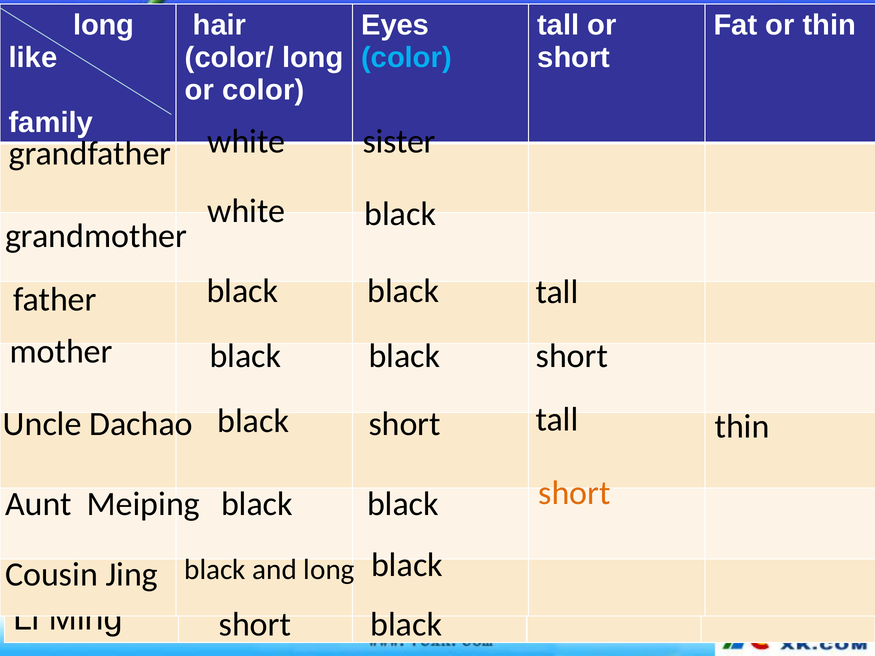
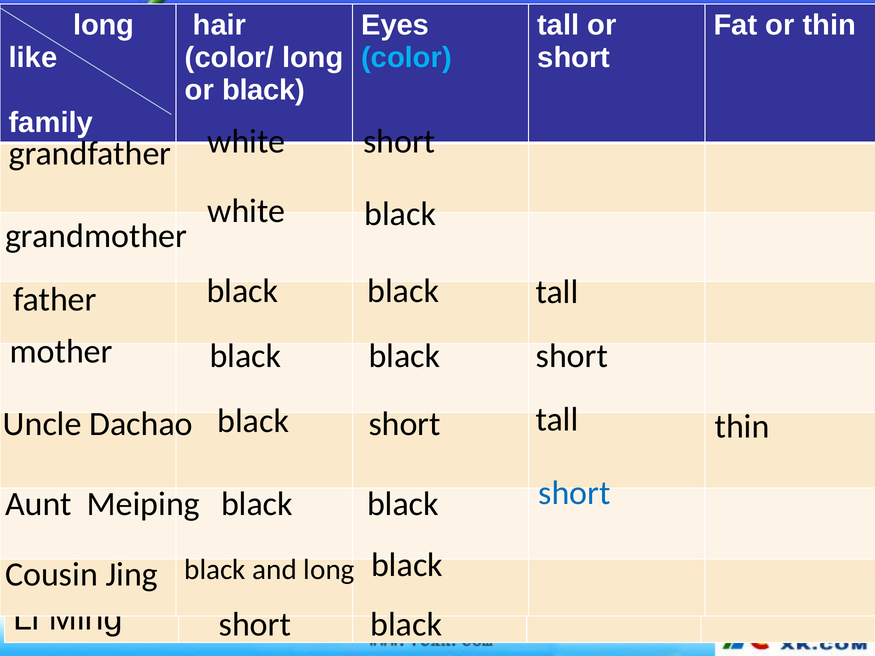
or color: color -> black
sister at (399, 142): sister -> short
short at (574, 493) colour: orange -> blue
